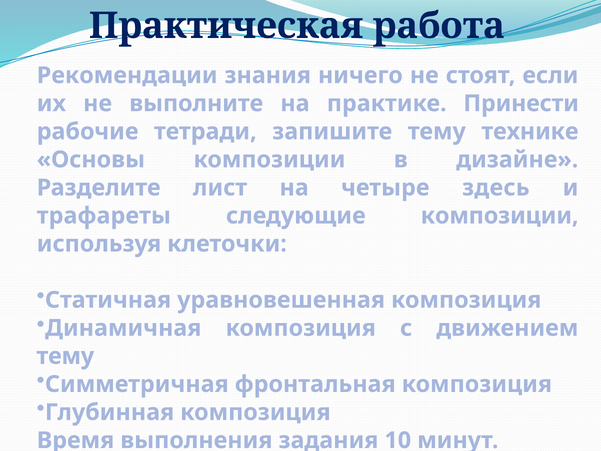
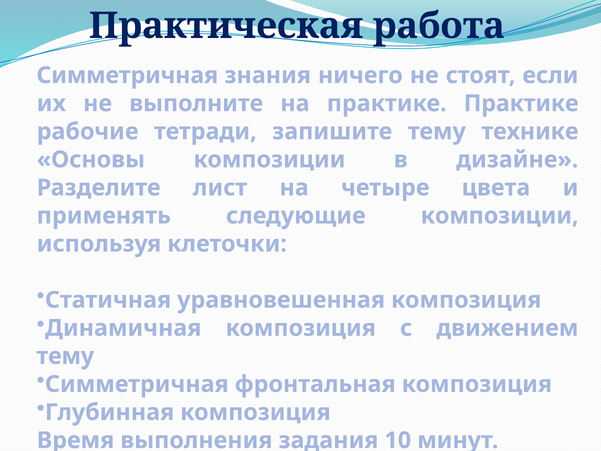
Рекомендации at (127, 75): Рекомендации -> Симметричная
практике Принести: Принести -> Практике
здесь: здесь -> цвета
трафареты: трафареты -> применять
